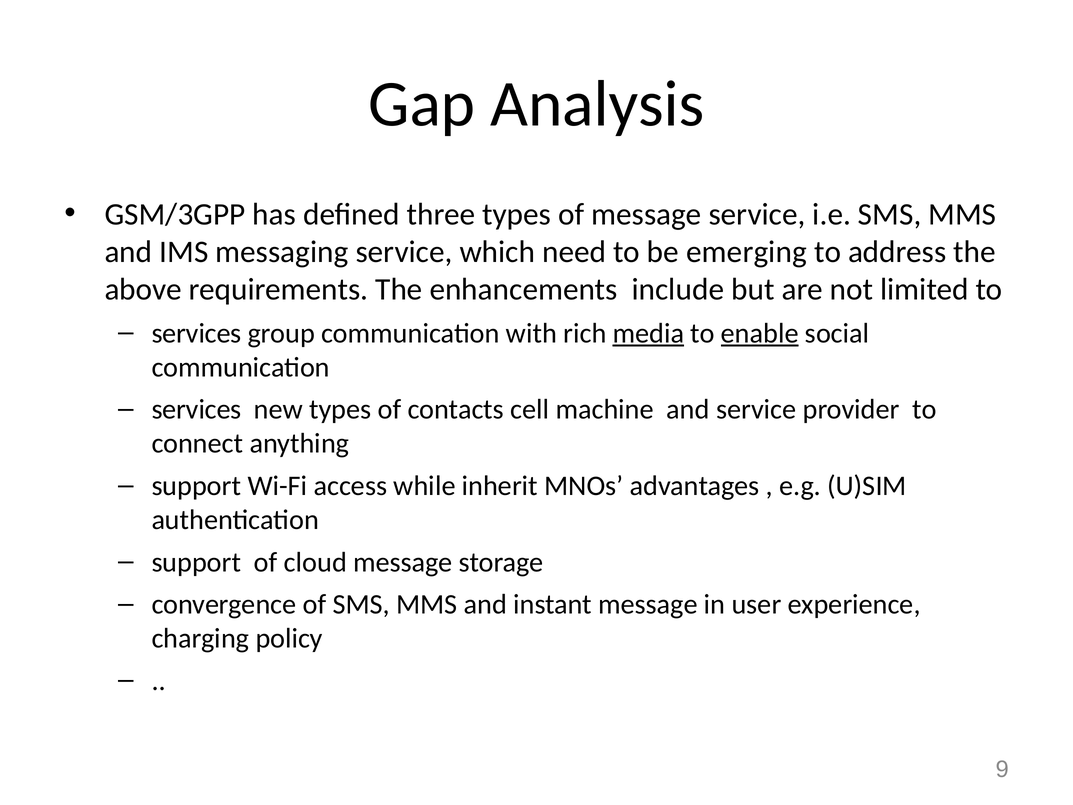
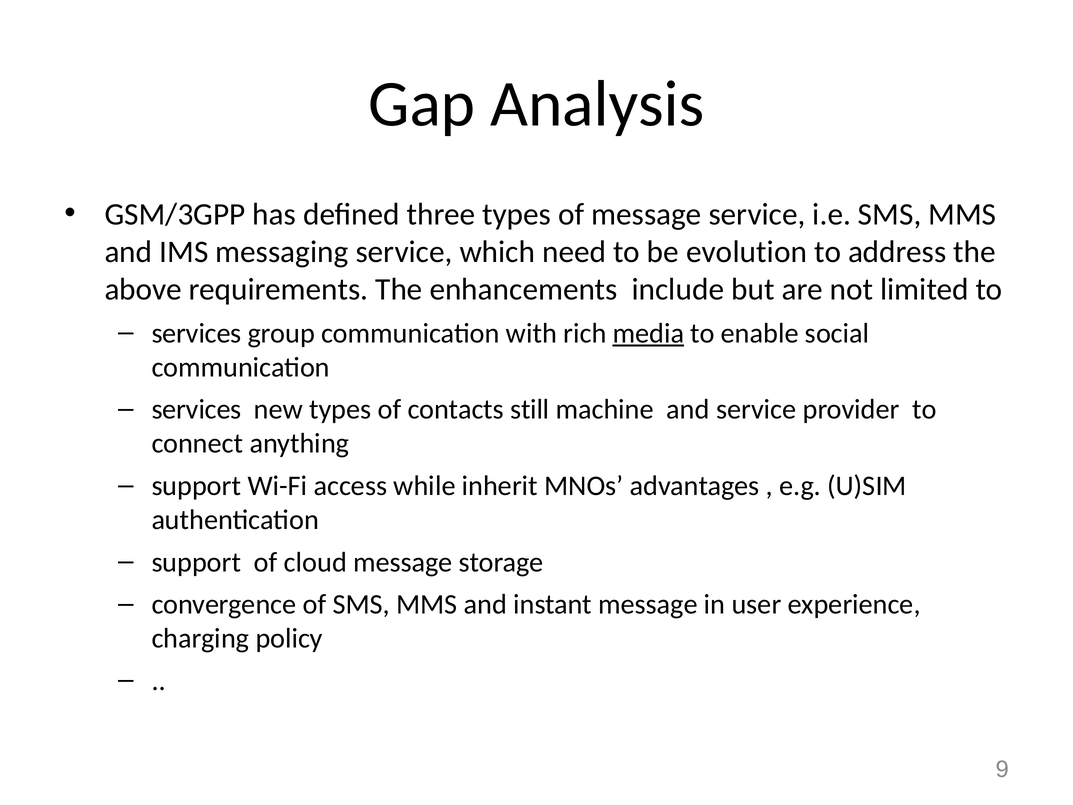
emerging: emerging -> evolution
enable underline: present -> none
cell: cell -> still
